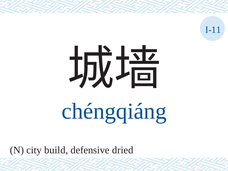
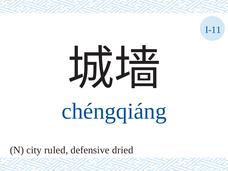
build: build -> ruled
